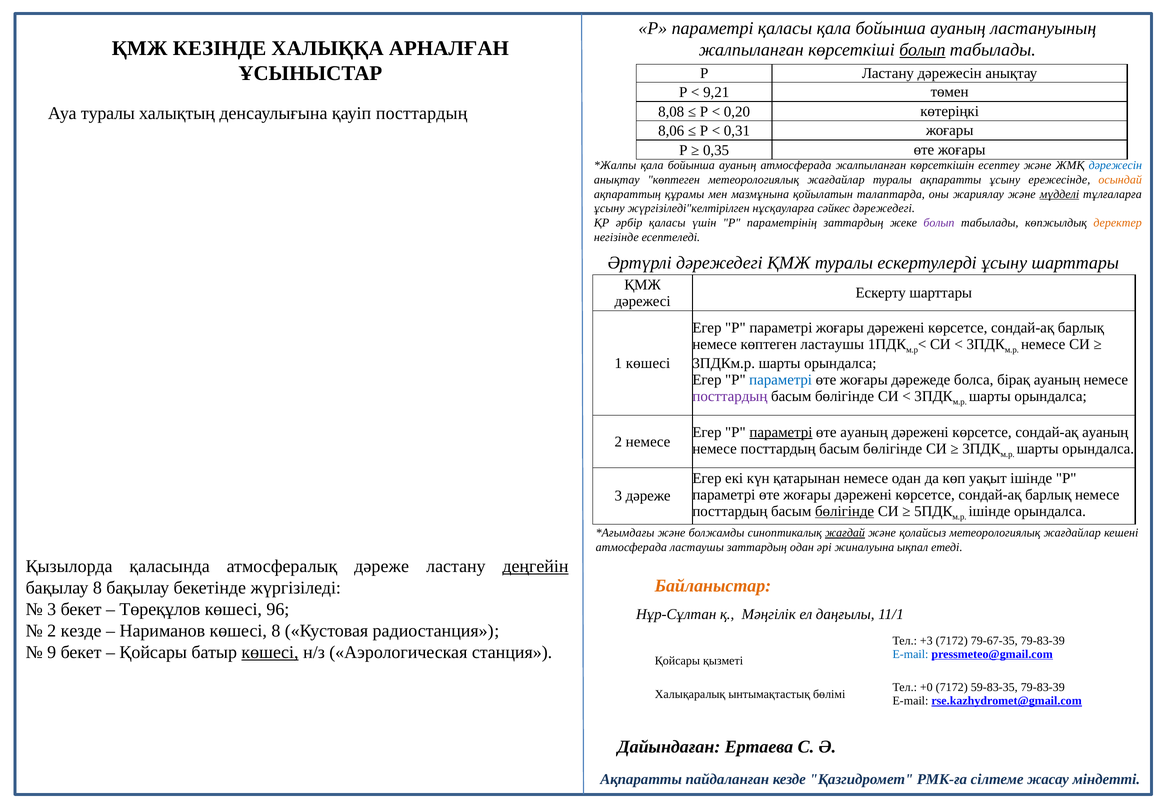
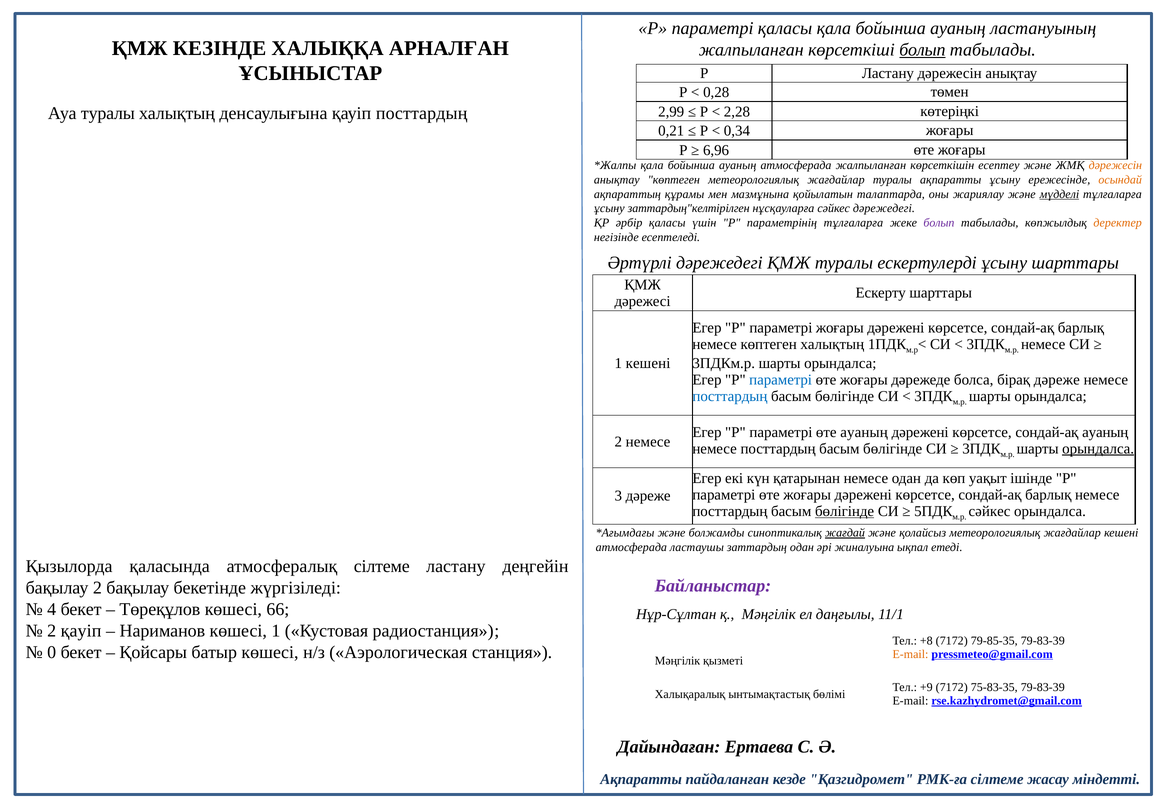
9,21: 9,21 -> 0,28
8,08: 8,08 -> 2,99
0,20: 0,20 -> 2,28
8,06: 8,06 -> 0,21
0,31: 0,31 -> 0,34
0,35: 0,35 -> 6,96
дәрежесін at (1115, 165) colour: blue -> orange
жүргізіледі"келтірілген: жүргізіледі"келтірілген -> заттардың"келтірілген
параметрінің заттардың: заттардың -> тұлғаларға
көптеген ластаушы: ластаушы -> халықтың
1 көшесі: көшесі -> кешені
бірақ ауаның: ауаның -> дәреже
посттардың at (730, 396) colour: purple -> blue
параметрі at (781, 432) underline: present -> none
орындалса at (1098, 449) underline: none -> present
ішінде at (990, 511): ішінде -> сәйкес
атмосфералық дәреже: дәреже -> сілтеме
деңгейін underline: present -> none
Байланыстар colour: orange -> purple
бақылау 8: 8 -> 2
3 at (52, 609): 3 -> 4
96: 96 -> 66
2 кезде: кезде -> қауіп
көшесі 8: 8 -> 1
+3: +3 -> +8
79-67-35: 79-67-35 -> 79-85-35
9: 9 -> 0
көшесі at (270, 652) underline: present -> none
E-mail at (910, 654) colour: blue -> orange
Қойсары at (677, 661): Қойсары -> Мәңгілік
+0: +0 -> +9
59-83-35: 59-83-35 -> 75-83-35
